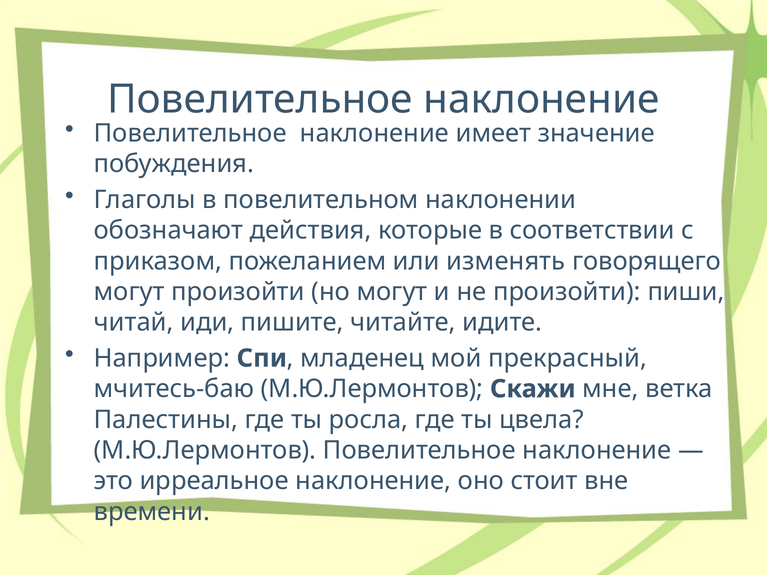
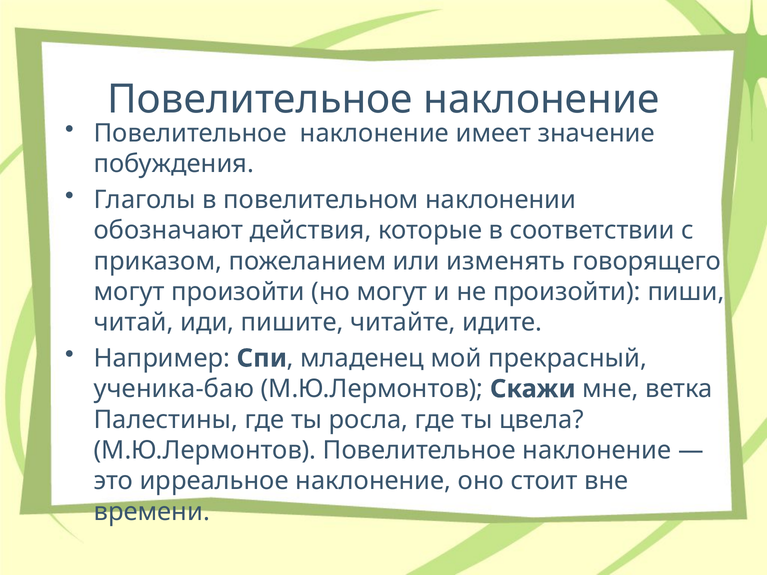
мчитесь-баю: мчитесь-баю -> ученика-баю
